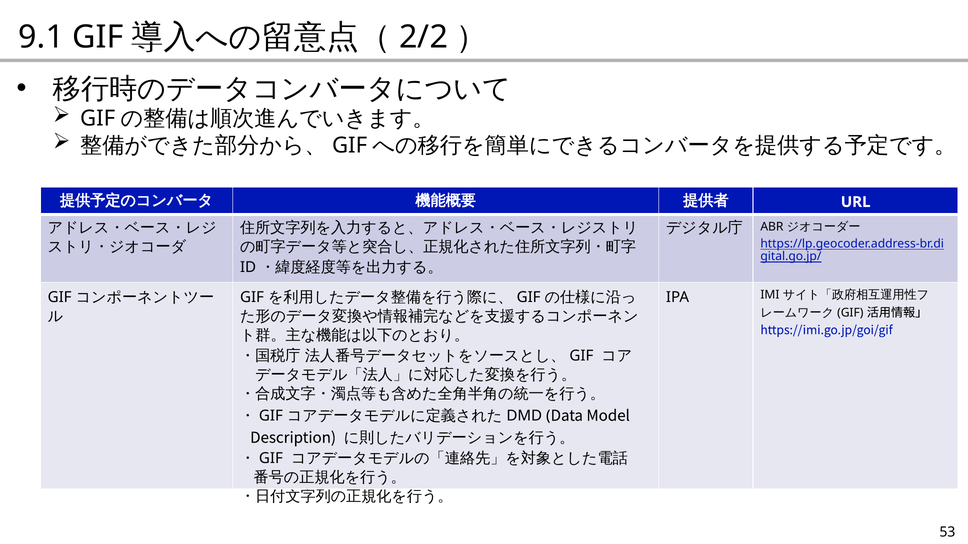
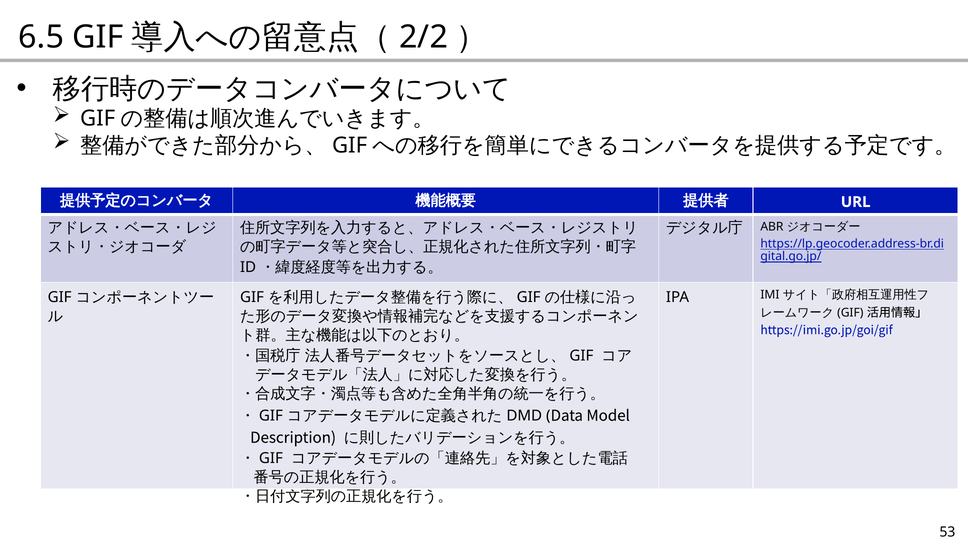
9.1: 9.1 -> 6.5
